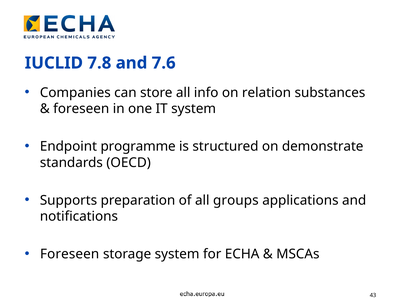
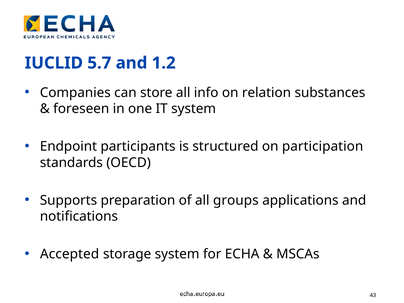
7.8: 7.8 -> 5.7
7.6: 7.6 -> 1.2
programme: programme -> participants
demonstrate: demonstrate -> participation
Foreseen at (70, 254): Foreseen -> Accepted
